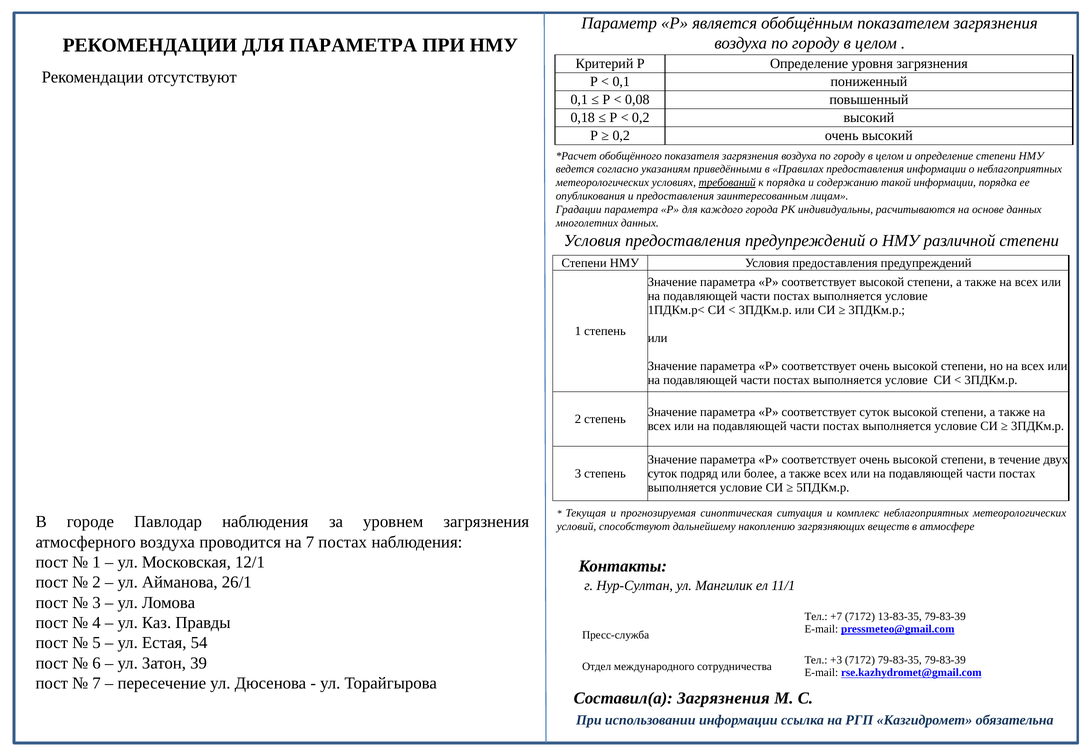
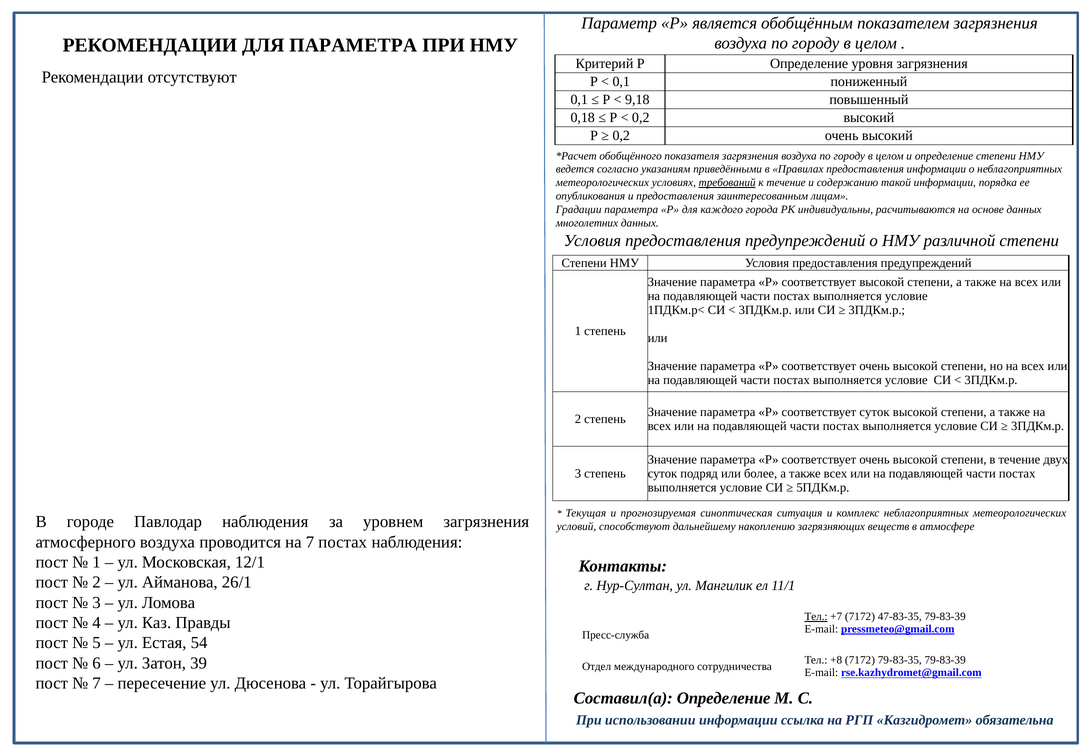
0,08: 0,08 -> 9,18
к порядка: порядка -> течение
Тел at (816, 617) underline: none -> present
13-83-35: 13-83-35 -> 47-83-35
+3: +3 -> +8
Составил(а Загрязнения: Загрязнения -> Определение
